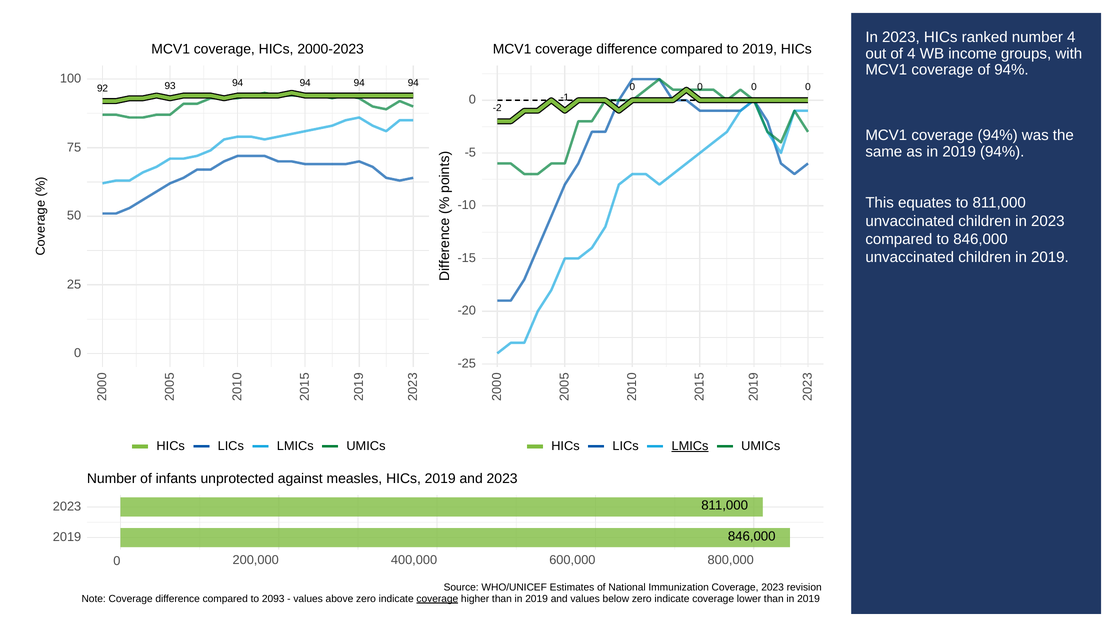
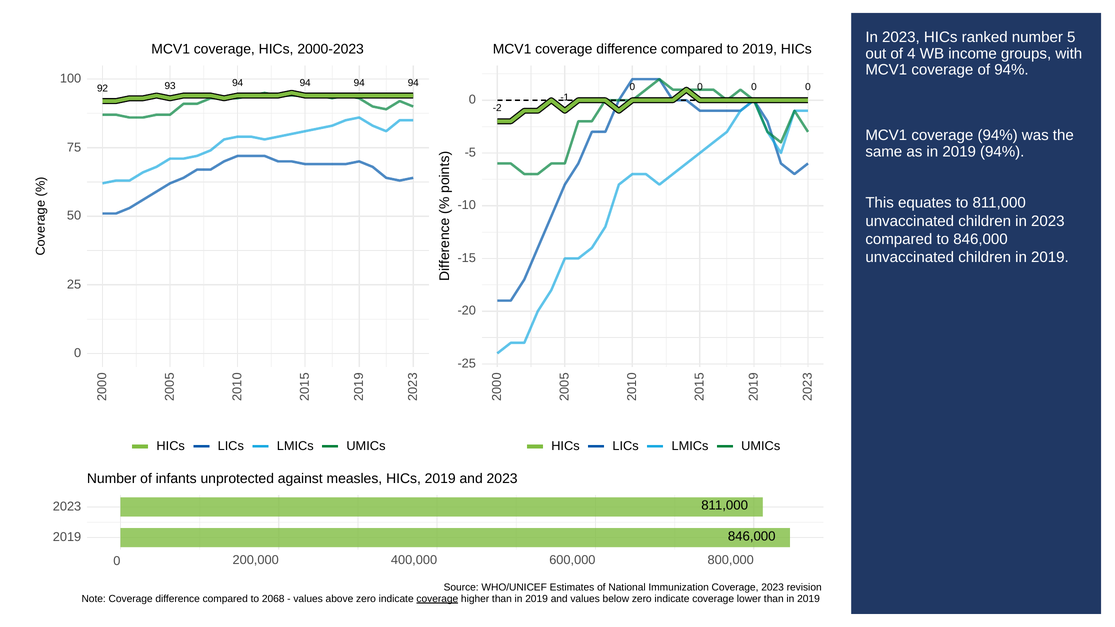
number 4: 4 -> 5
LMICs at (690, 446) underline: present -> none
2093: 2093 -> 2068
